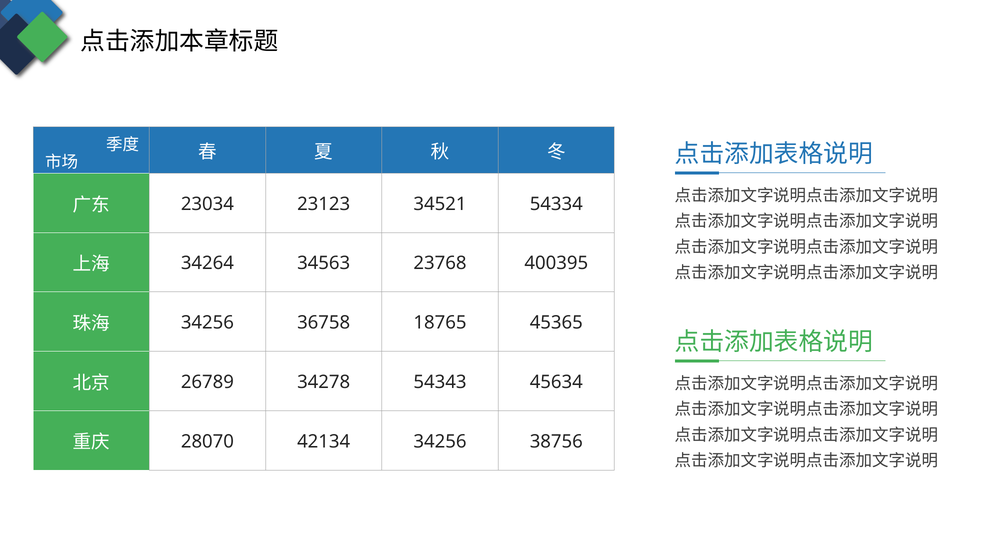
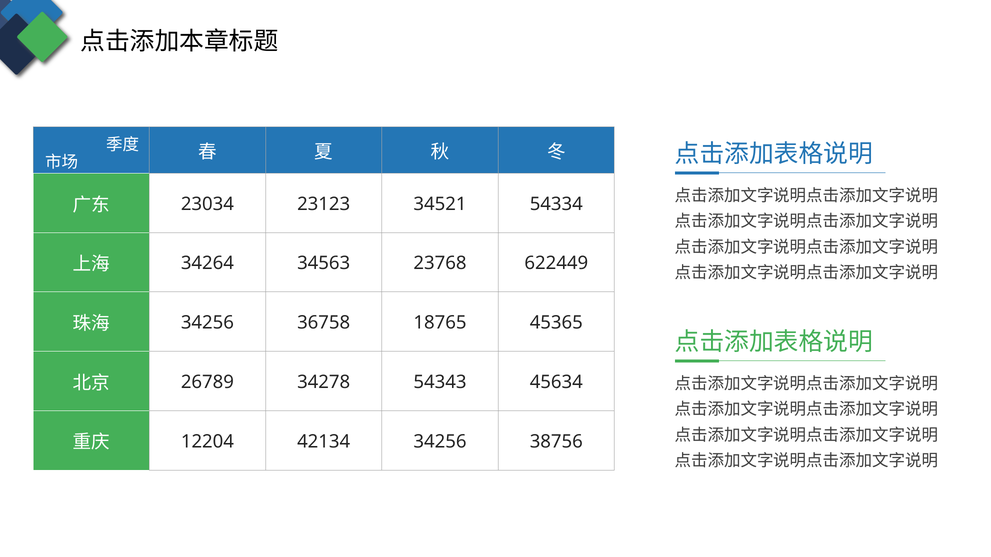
400395: 400395 -> 622449
28070: 28070 -> 12204
